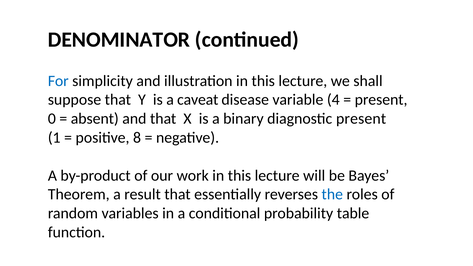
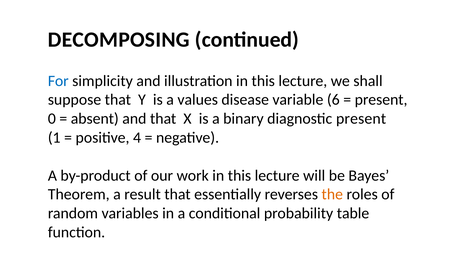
DENOMINATOR: DENOMINATOR -> DECOMPOSING
caveat: caveat -> values
4: 4 -> 6
8: 8 -> 4
the colour: blue -> orange
